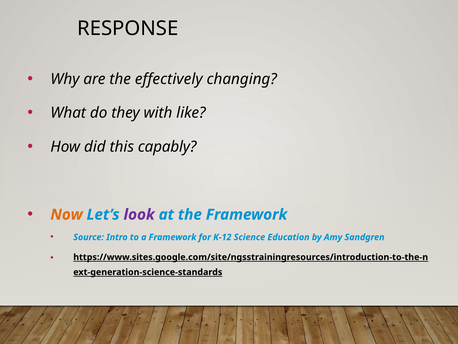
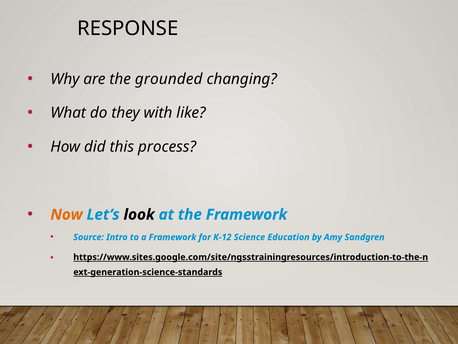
effectively: effectively -> grounded
capably: capably -> process
look colour: purple -> black
